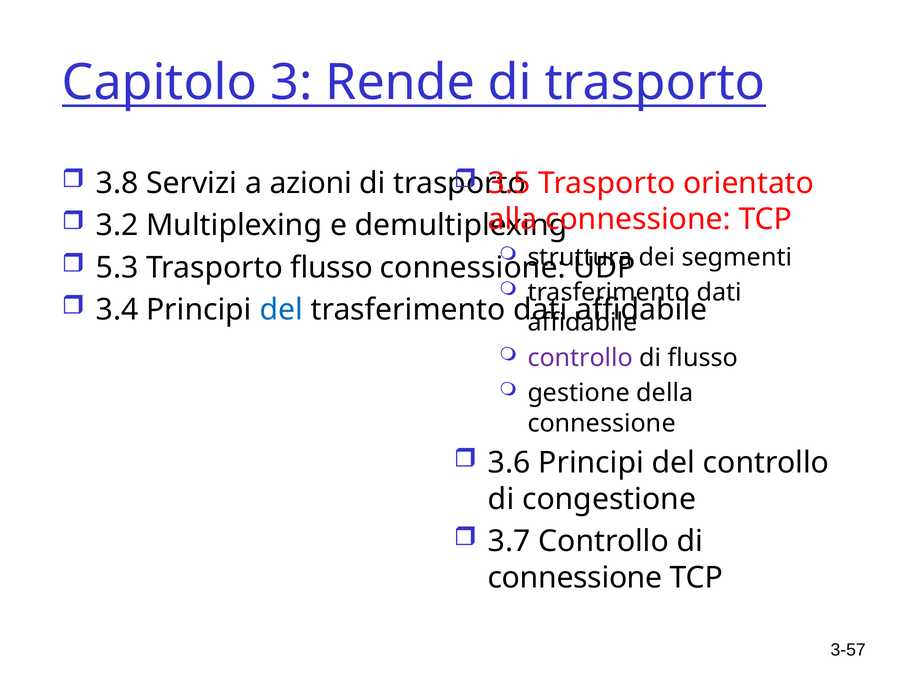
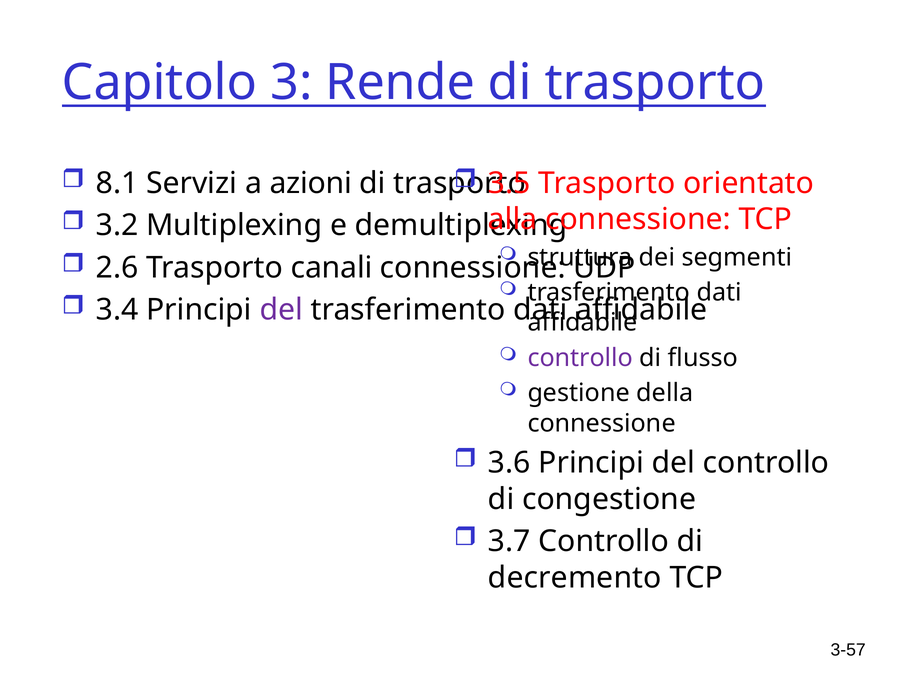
3.8: 3.8 -> 8.1
5.3: 5.3 -> 2.6
Trasporto flusso: flusso -> canali
del at (281, 310) colour: blue -> purple
connessione at (575, 577): connessione -> decremento
